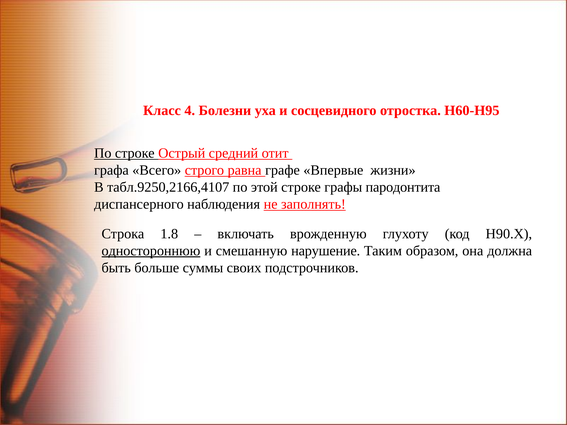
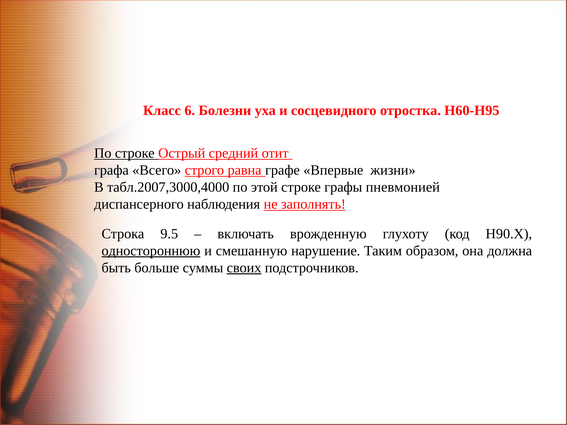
4: 4 -> 6
табл.9250,2166,4107: табл.9250,2166,4107 -> табл.2007,3000,4000
пародонтита: пародонтита -> пневмонией
1.8: 1.8 -> 9.5
своих underline: none -> present
